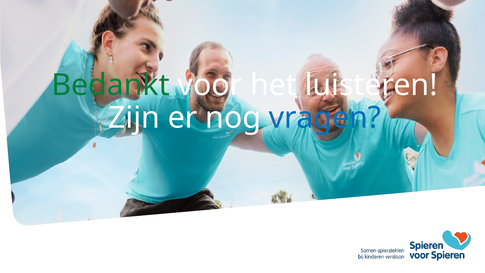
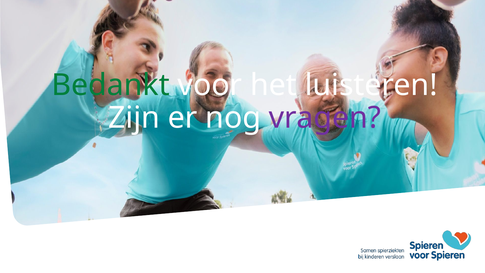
vragen colour: blue -> purple
